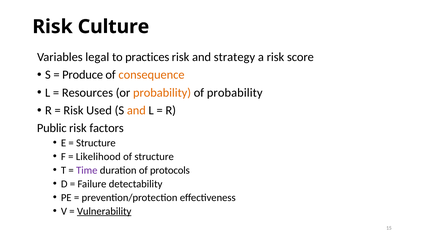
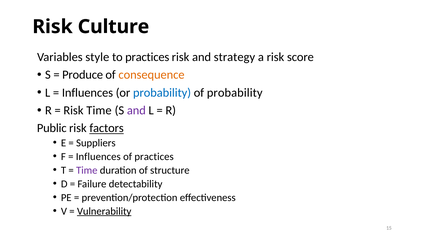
legal: legal -> style
Resources at (87, 92): Resources -> Influences
probability at (162, 92) colour: orange -> blue
Risk Used: Used -> Time
and at (136, 110) colour: orange -> purple
factors underline: none -> present
Structure at (96, 143): Structure -> Suppliers
Likelihood at (98, 156): Likelihood -> Influences
of structure: structure -> practices
protocols: protocols -> structure
